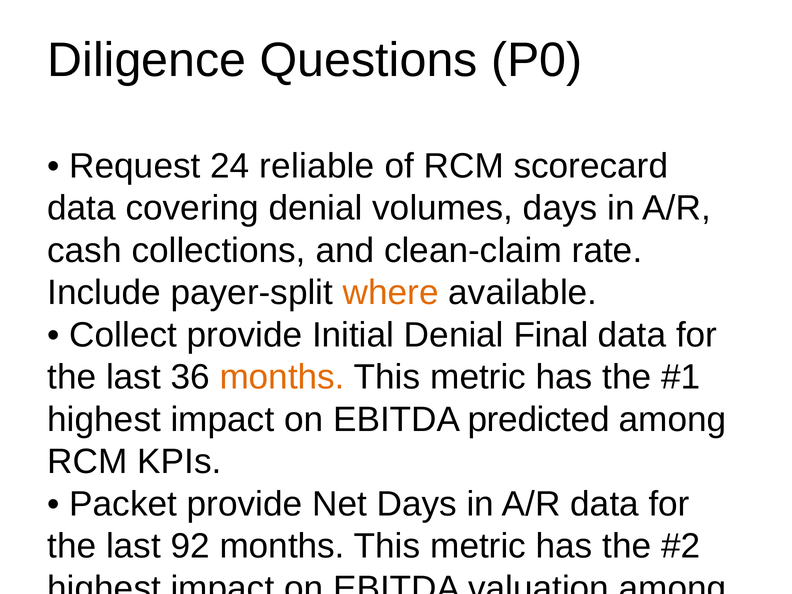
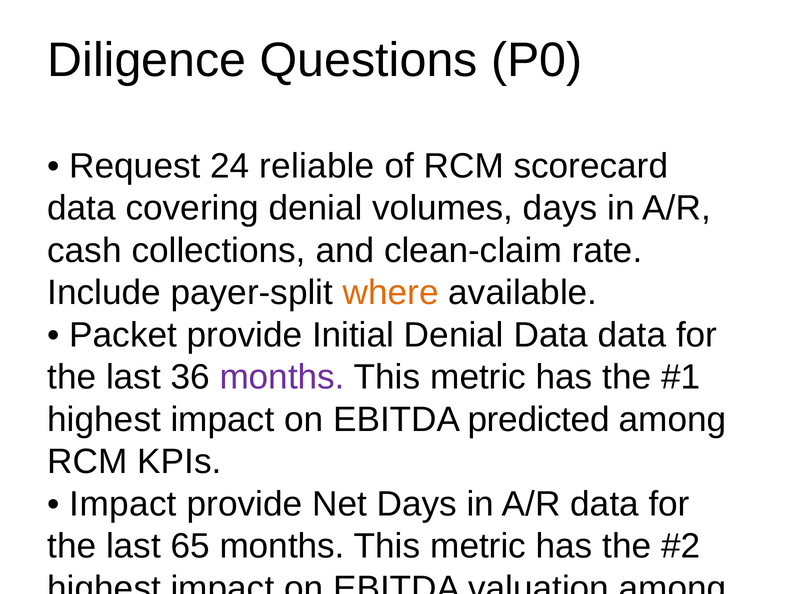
Collect at (123, 335): Collect -> Packet
Denial Final: Final -> Data
months at (282, 377) colour: orange -> purple
Packet at (123, 504): Packet -> Impact
92: 92 -> 65
